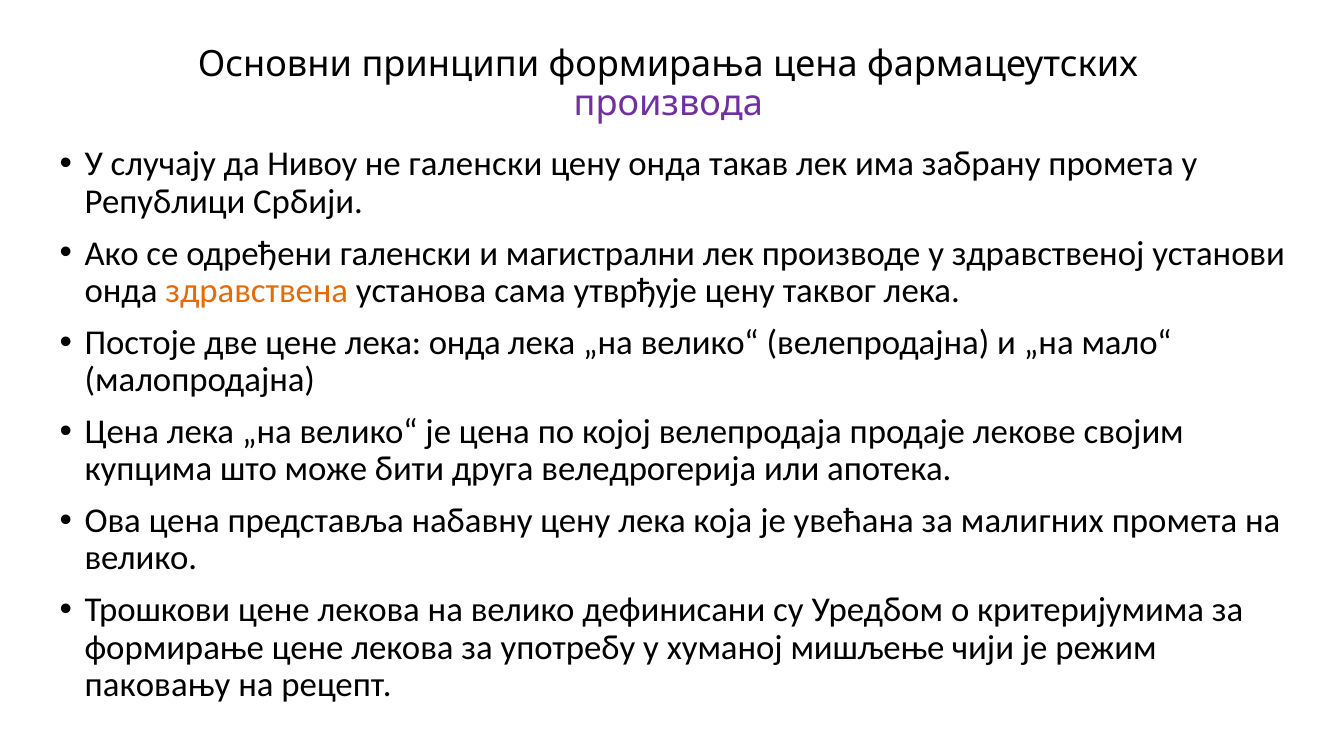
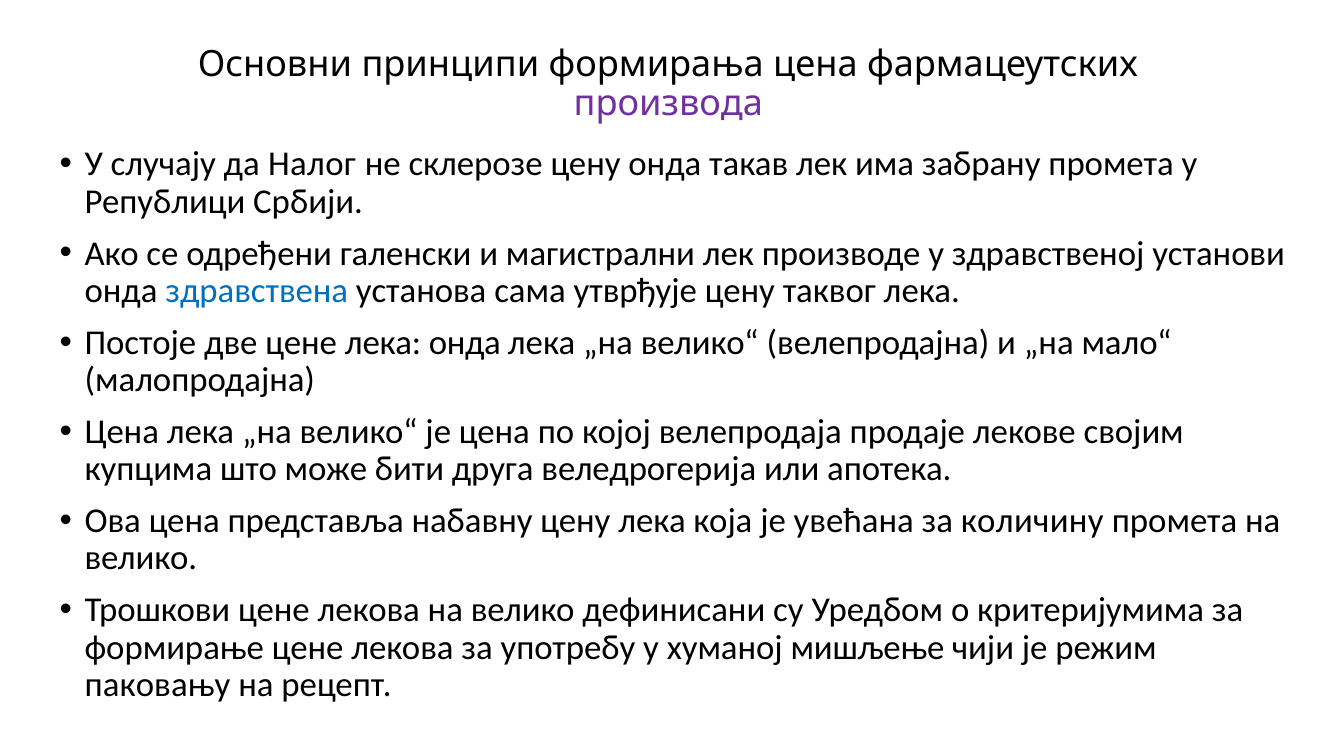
Нивоу: Нивоу -> Налог
не галенски: галенски -> склерозе
здравствена colour: orange -> blue
малигних: малигних -> количину
